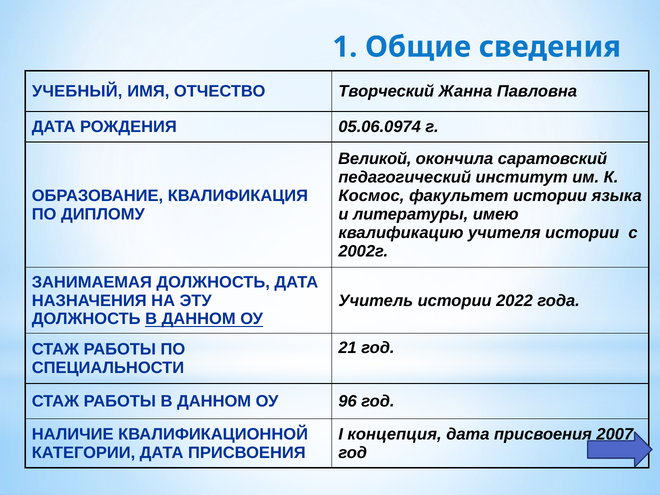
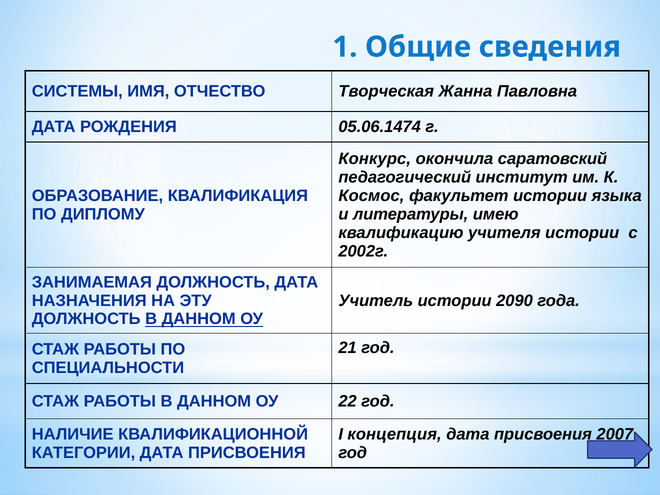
УЧЕБНЫЙ: УЧЕБНЫЙ -> СИСТЕМЫ
Творческий: Творческий -> Творческая
05.06.0974: 05.06.0974 -> 05.06.1474
Великой: Великой -> Конкурс
2022: 2022 -> 2090
96: 96 -> 22
